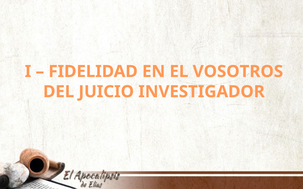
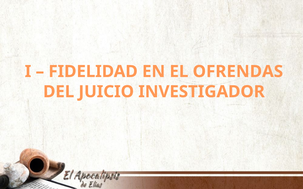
VOSOTROS: VOSOTROS -> OFRENDAS
